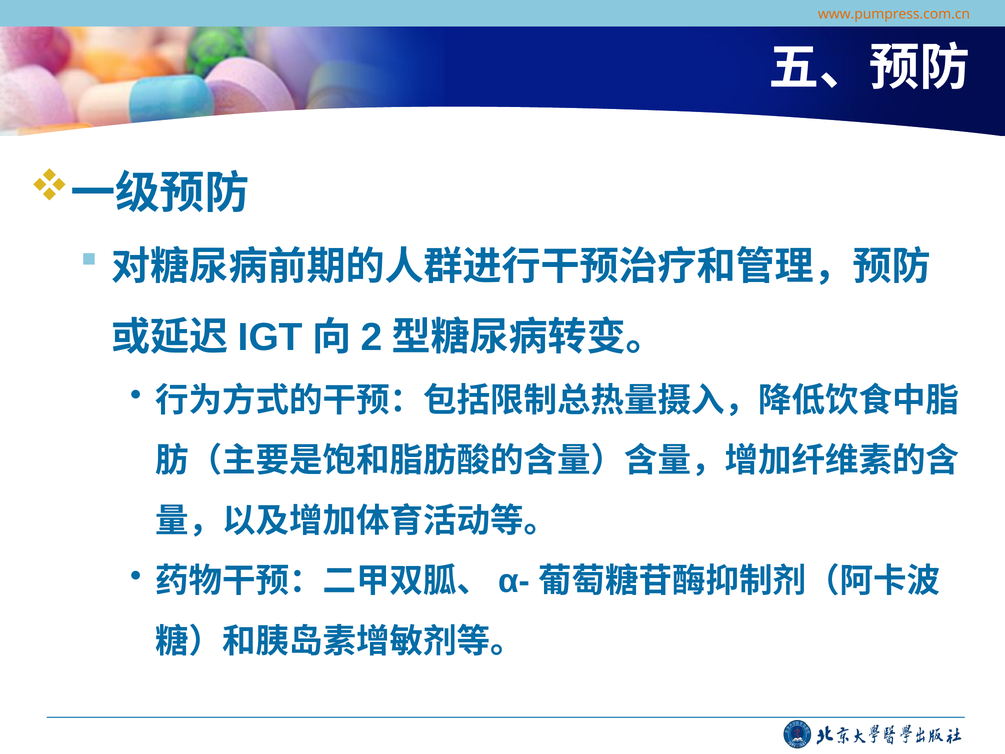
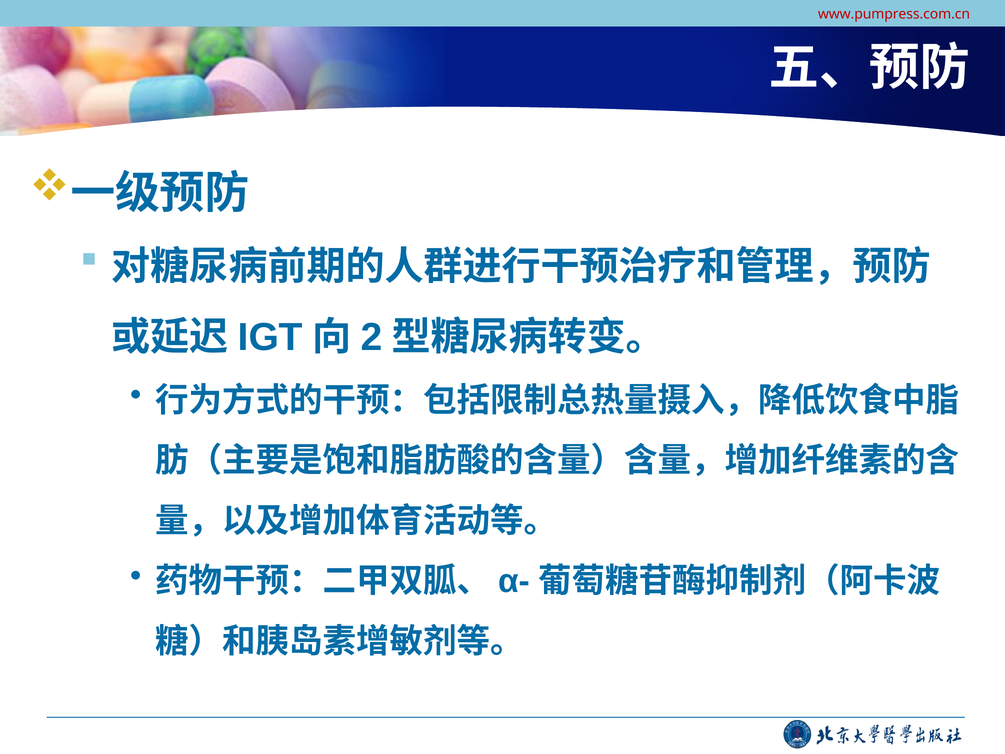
www.pumpress.com.cn colour: orange -> red
